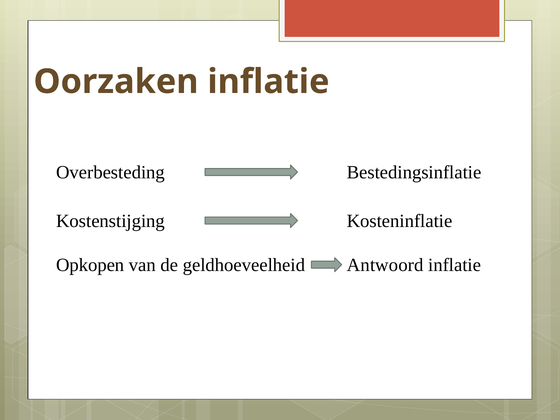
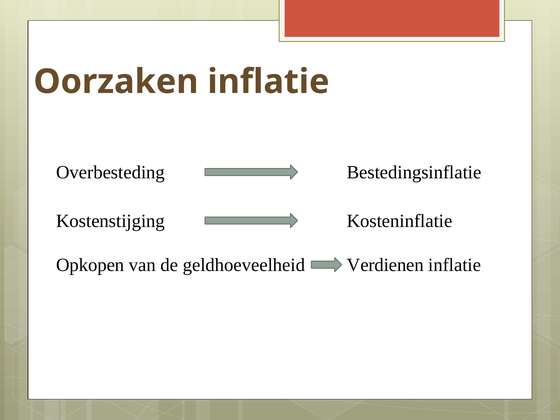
Antwoord: Antwoord -> Verdienen
